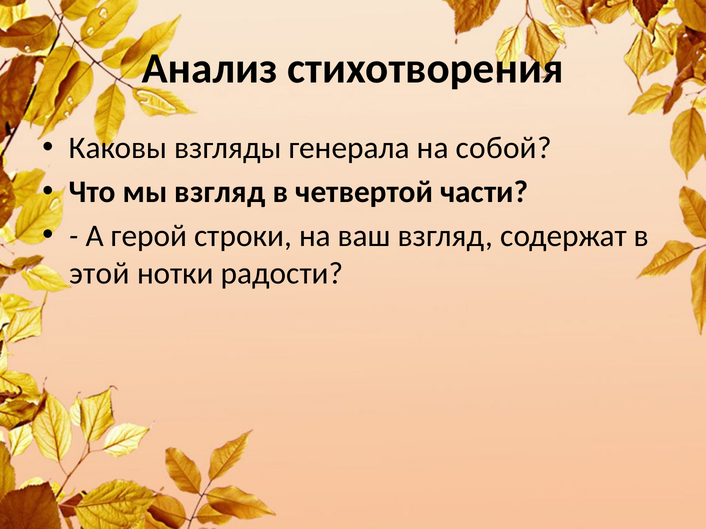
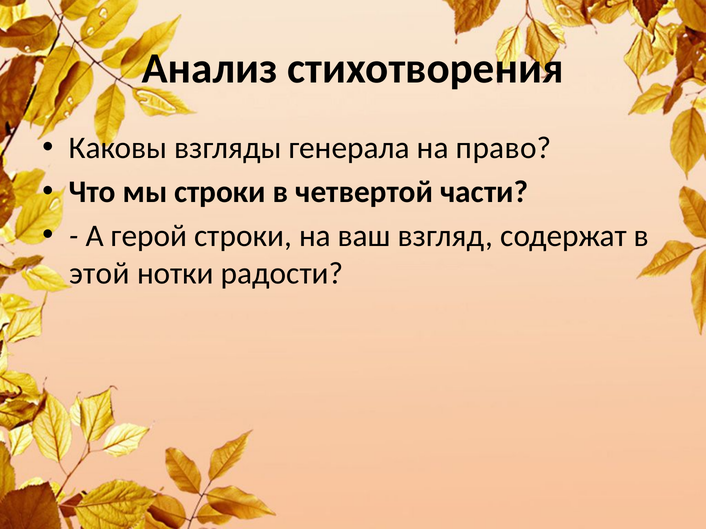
собой: собой -> право
мы взгляд: взгляд -> строки
